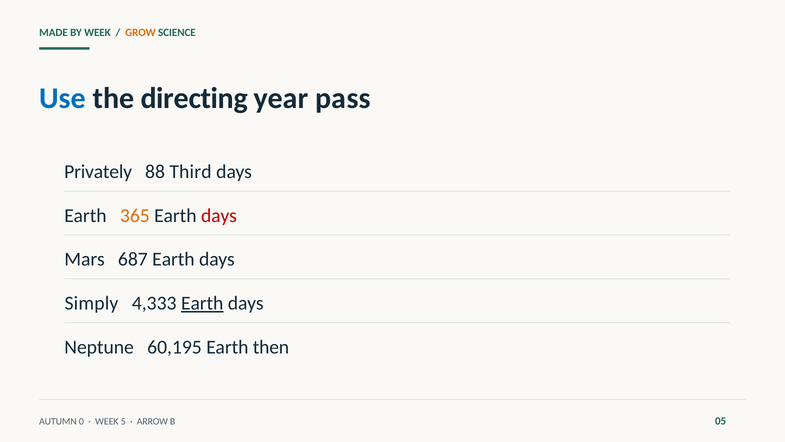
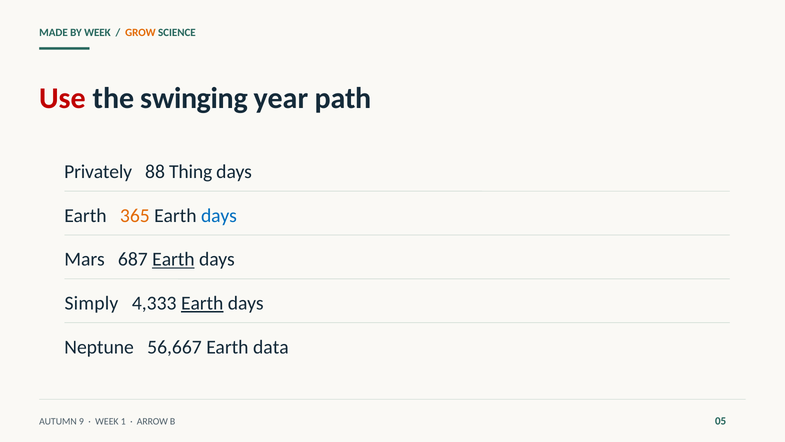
Use colour: blue -> red
directing: directing -> swinging
pass: pass -> path
Third: Third -> Thing
days at (219, 215) colour: red -> blue
Earth at (173, 259) underline: none -> present
60,195: 60,195 -> 56,667
then: then -> data
0: 0 -> 9
5: 5 -> 1
